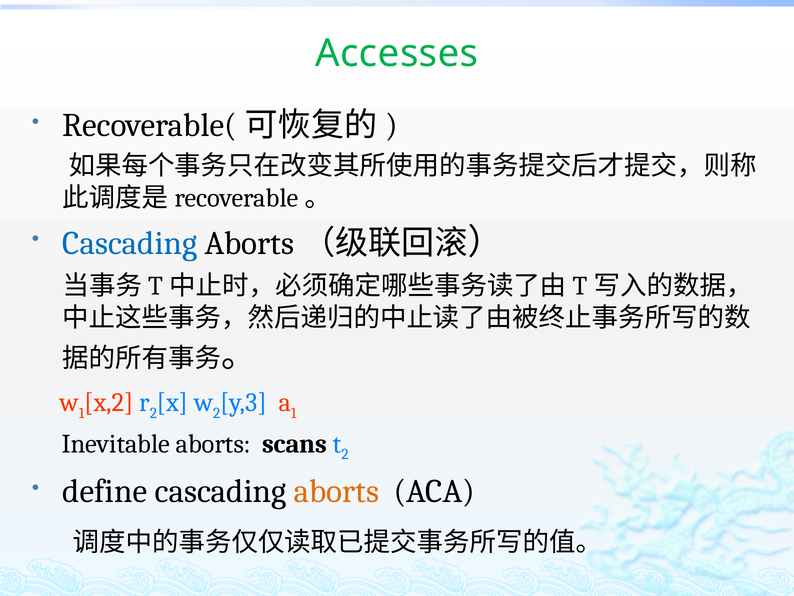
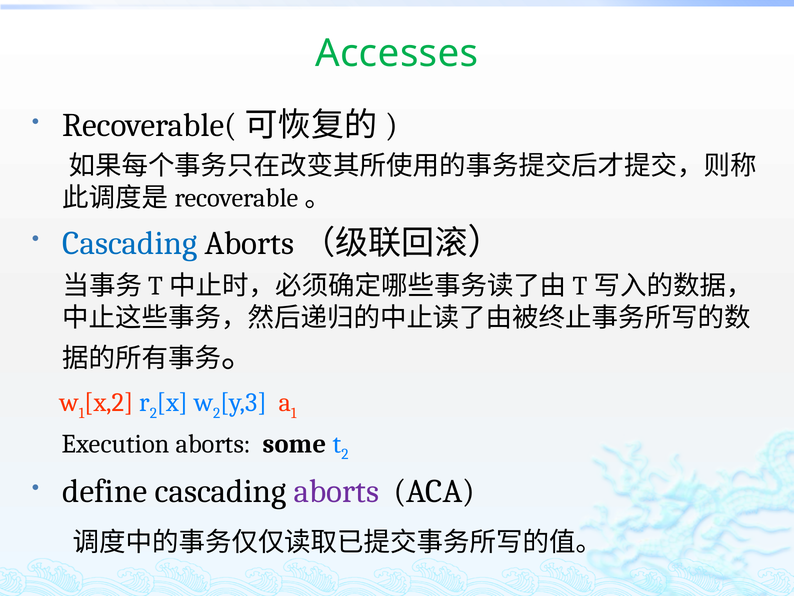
Inevitable: Inevitable -> Execution
scans: scans -> some
aborts at (336, 491) colour: orange -> purple
